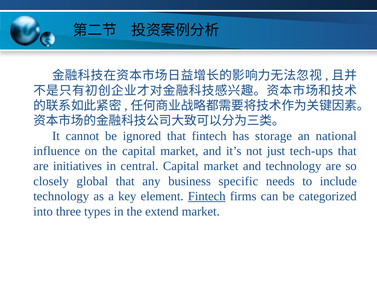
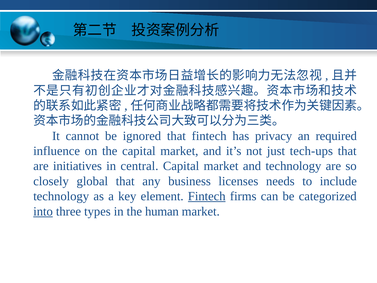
storage: storage -> privacy
national: national -> required
specific: specific -> licenses
into underline: none -> present
extend: extend -> human
